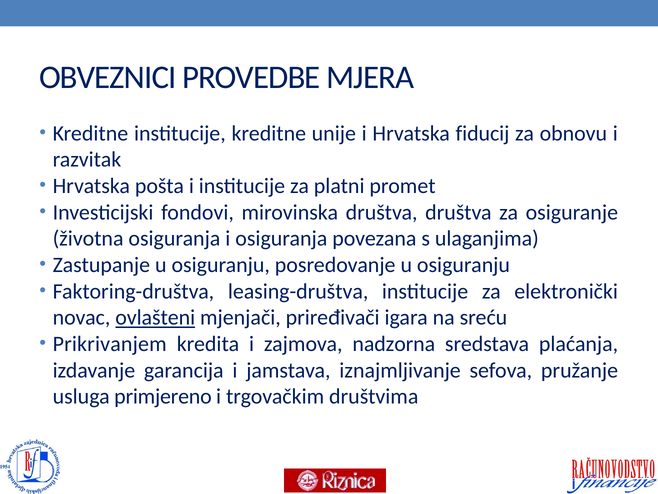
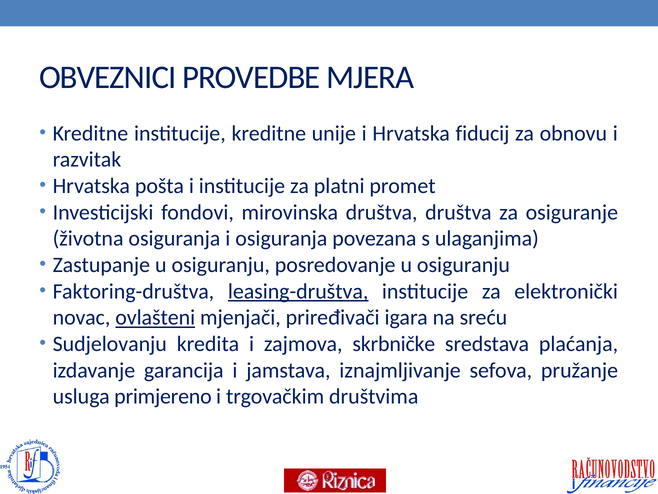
leasing-društva underline: none -> present
Prikrivanjem: Prikrivanjem -> Sudjelovanju
nadzorna: nadzorna -> skrbničke
